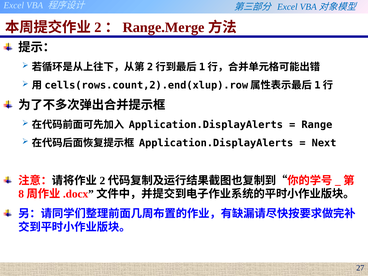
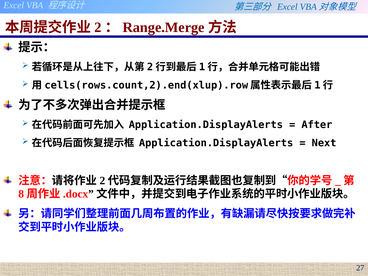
Range: Range -> After
